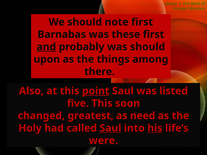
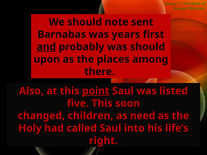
note first: first -> sent
these: these -> years
things: things -> places
greatest: greatest -> children
Saul at (110, 128) underline: present -> none
his underline: present -> none
were: were -> right
